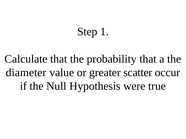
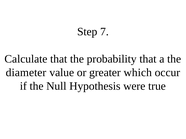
1: 1 -> 7
scatter: scatter -> which
